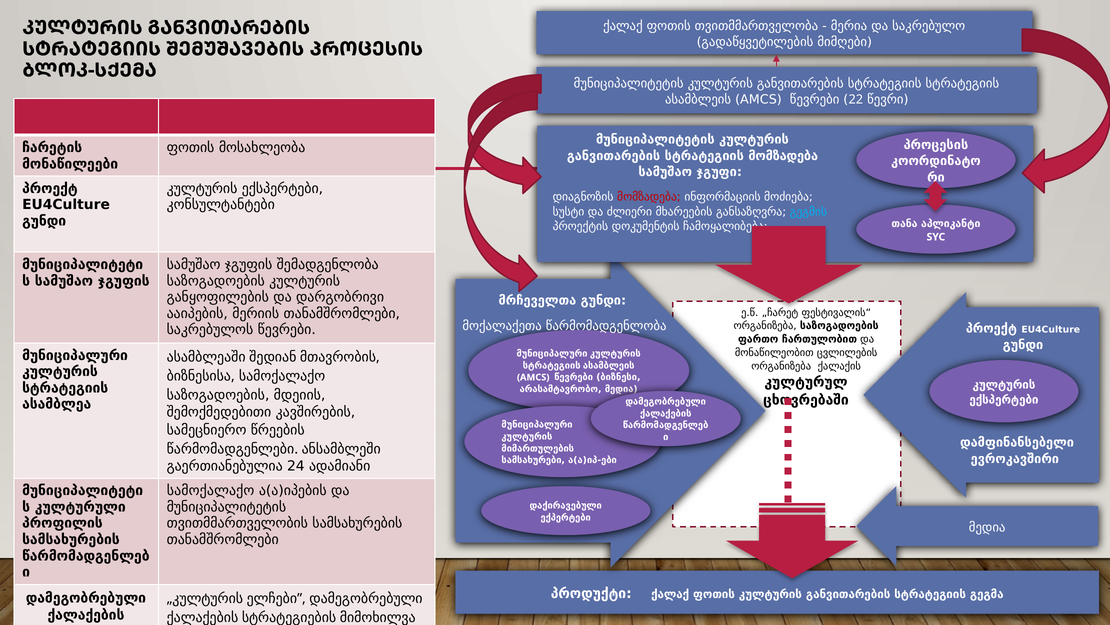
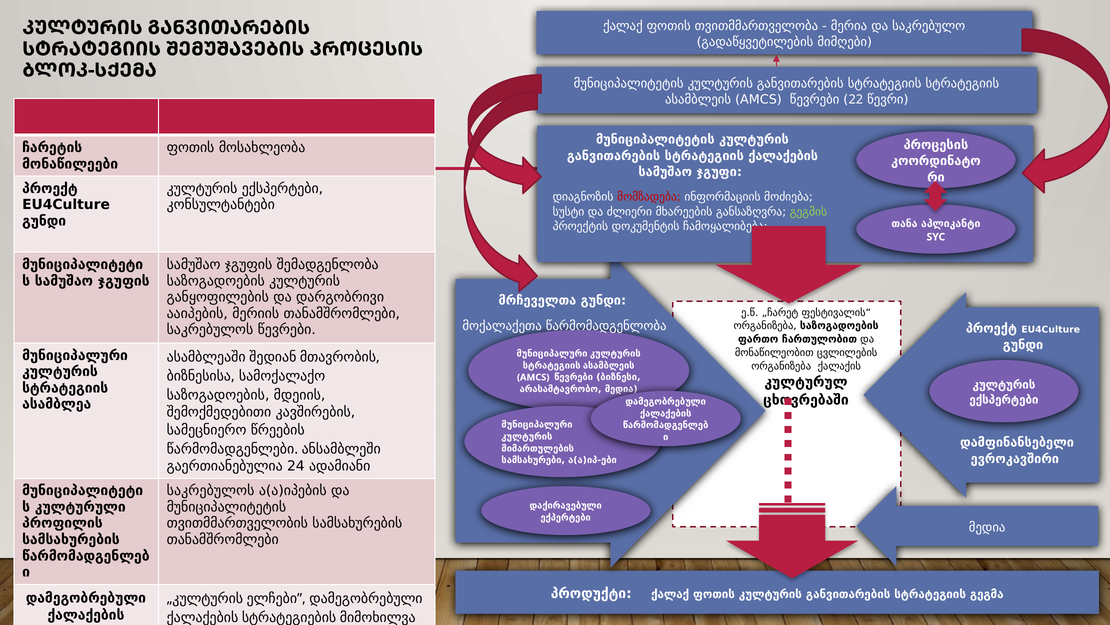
სტრატეგიის მომზადება: მომზადება -> ქალაქების
გეგმის colour: light blue -> light green
სამოქალაქო at (211, 490): სამოქალაქო -> საკრებულოს
